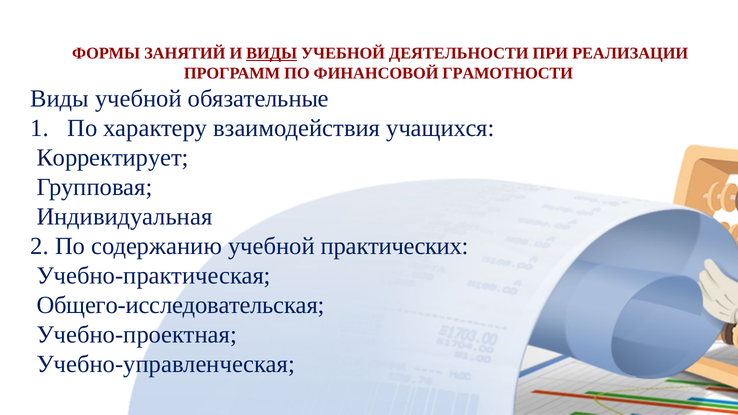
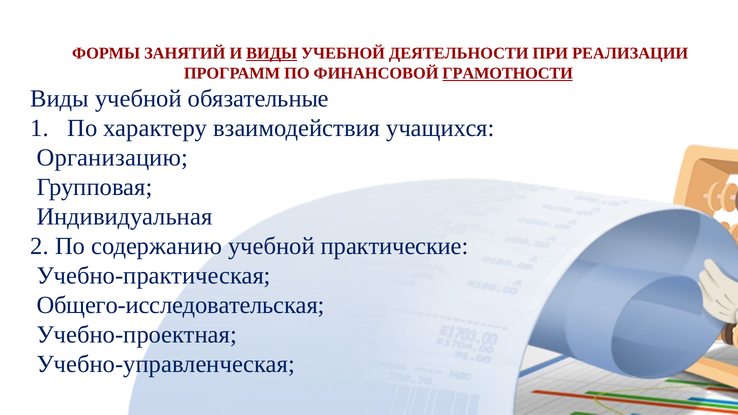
ГРАМОТНОСТИ underline: none -> present
Корректирует: Корректирует -> Организацию
практических: практических -> практические
